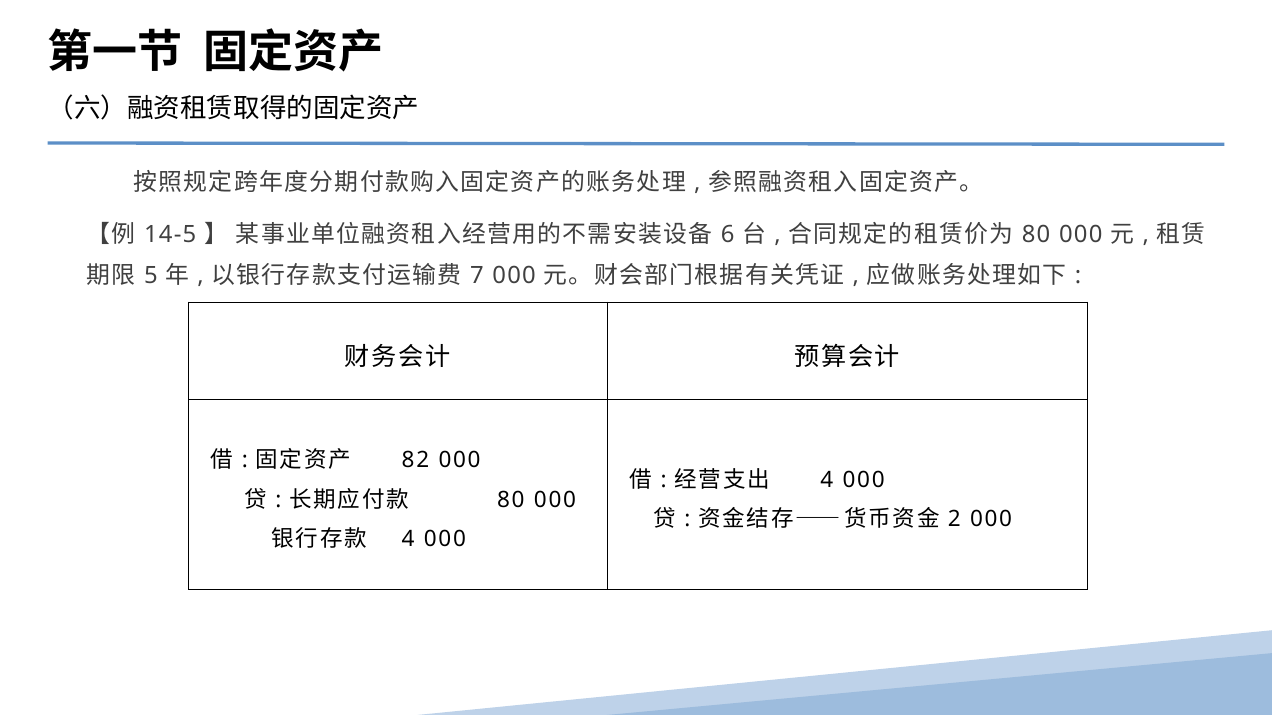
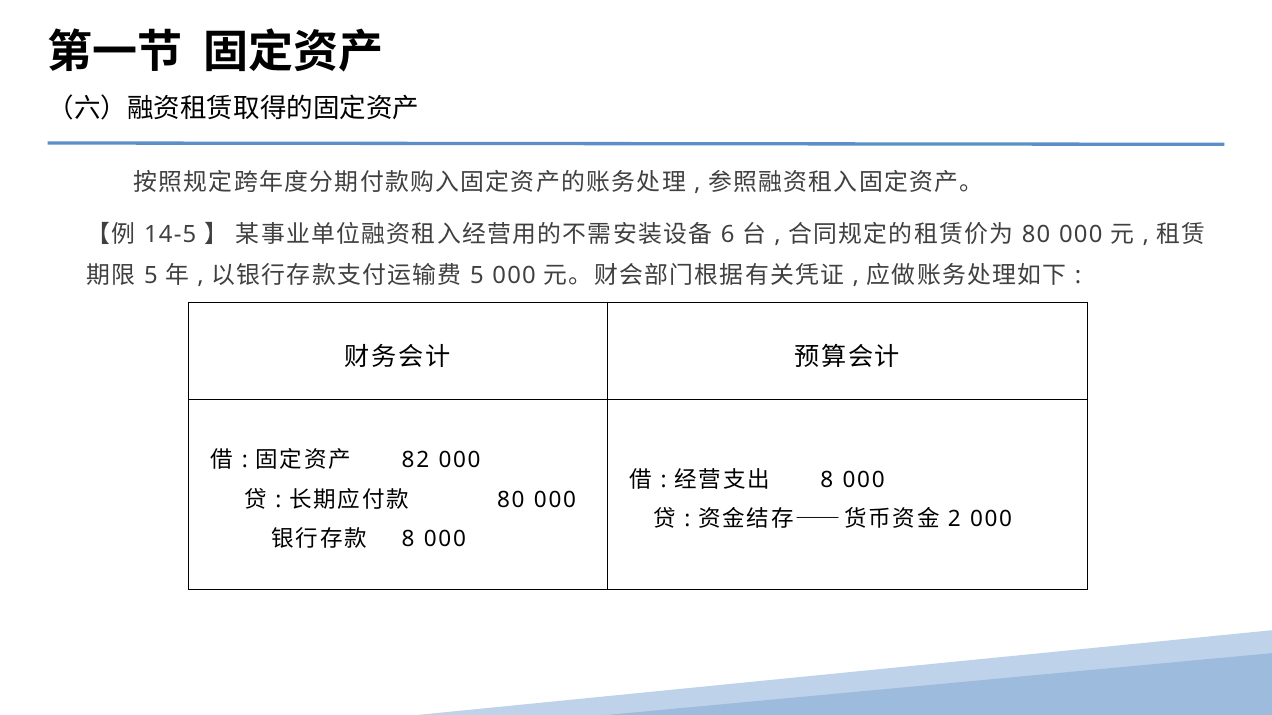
7 at (477, 276): 7 -> 5
4 at (827, 480): 4 -> 8
4 at (408, 540): 4 -> 8
